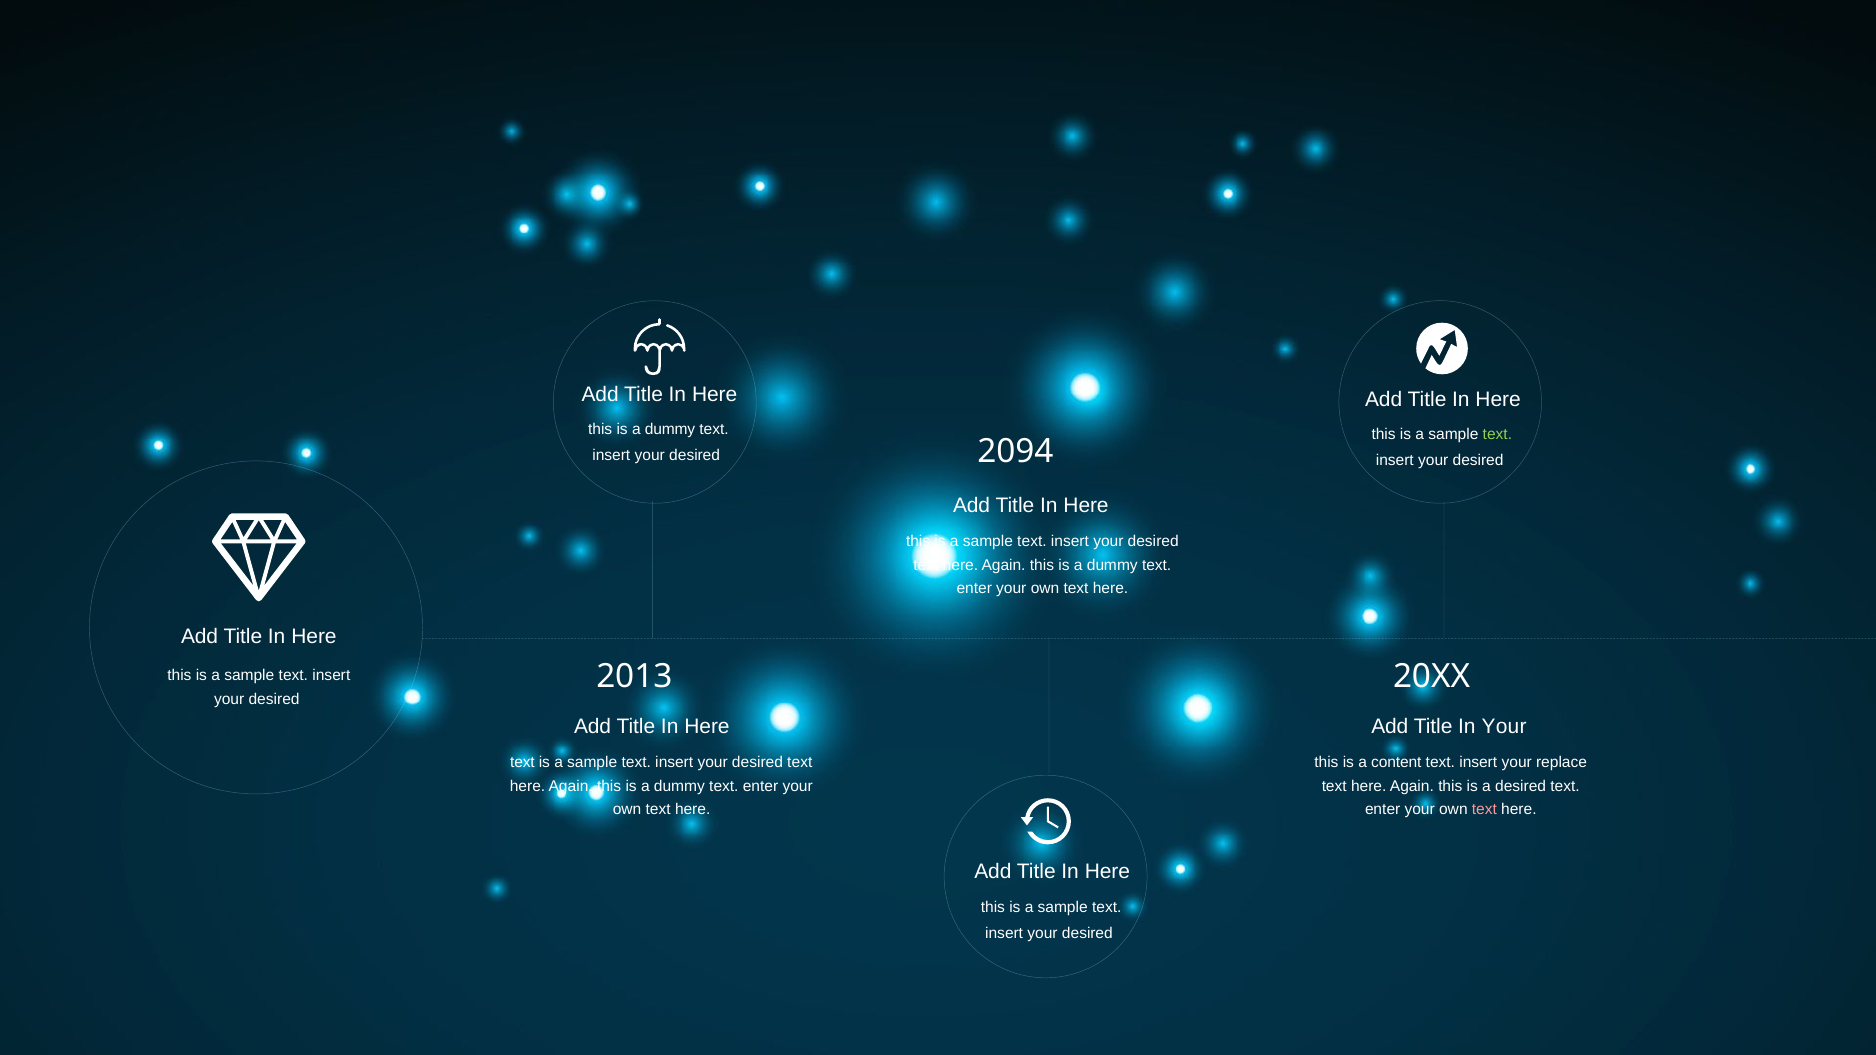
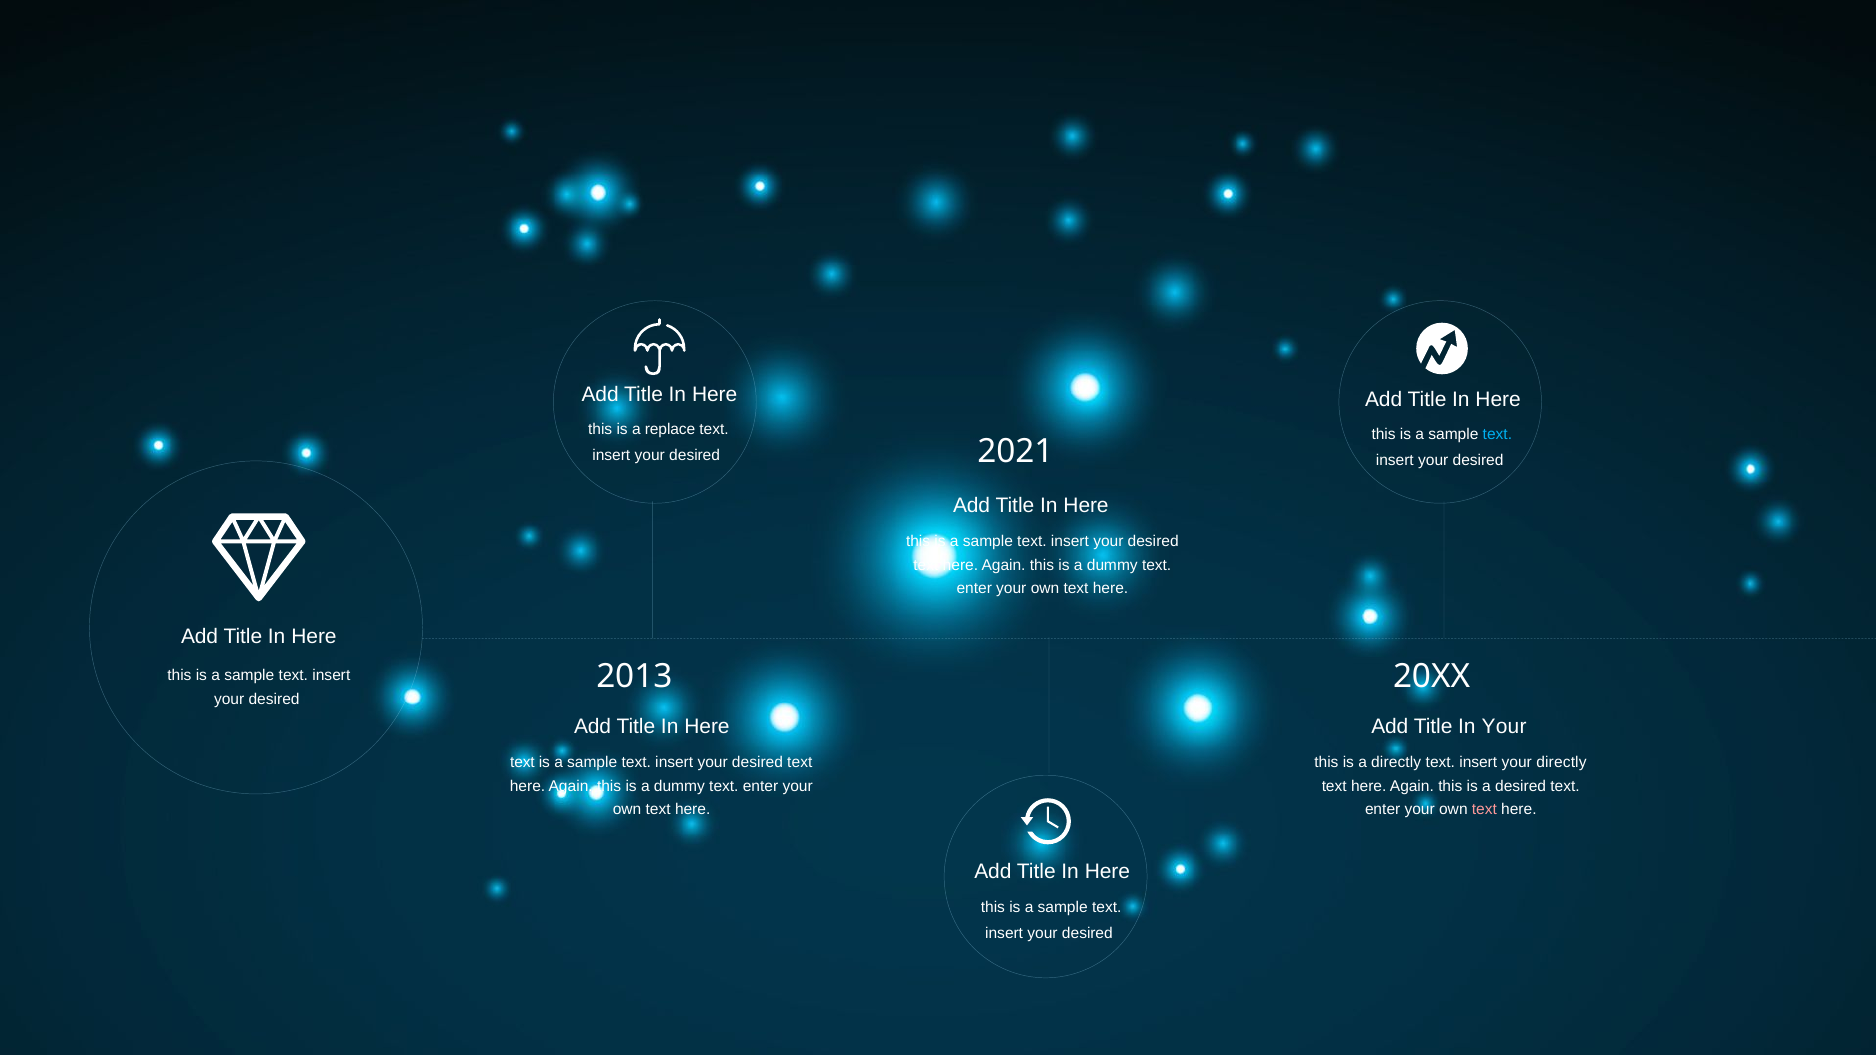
dummy at (670, 429): dummy -> replace
text at (1497, 435) colour: light green -> light blue
2094: 2094 -> 2021
a content: content -> directly
your replace: replace -> directly
